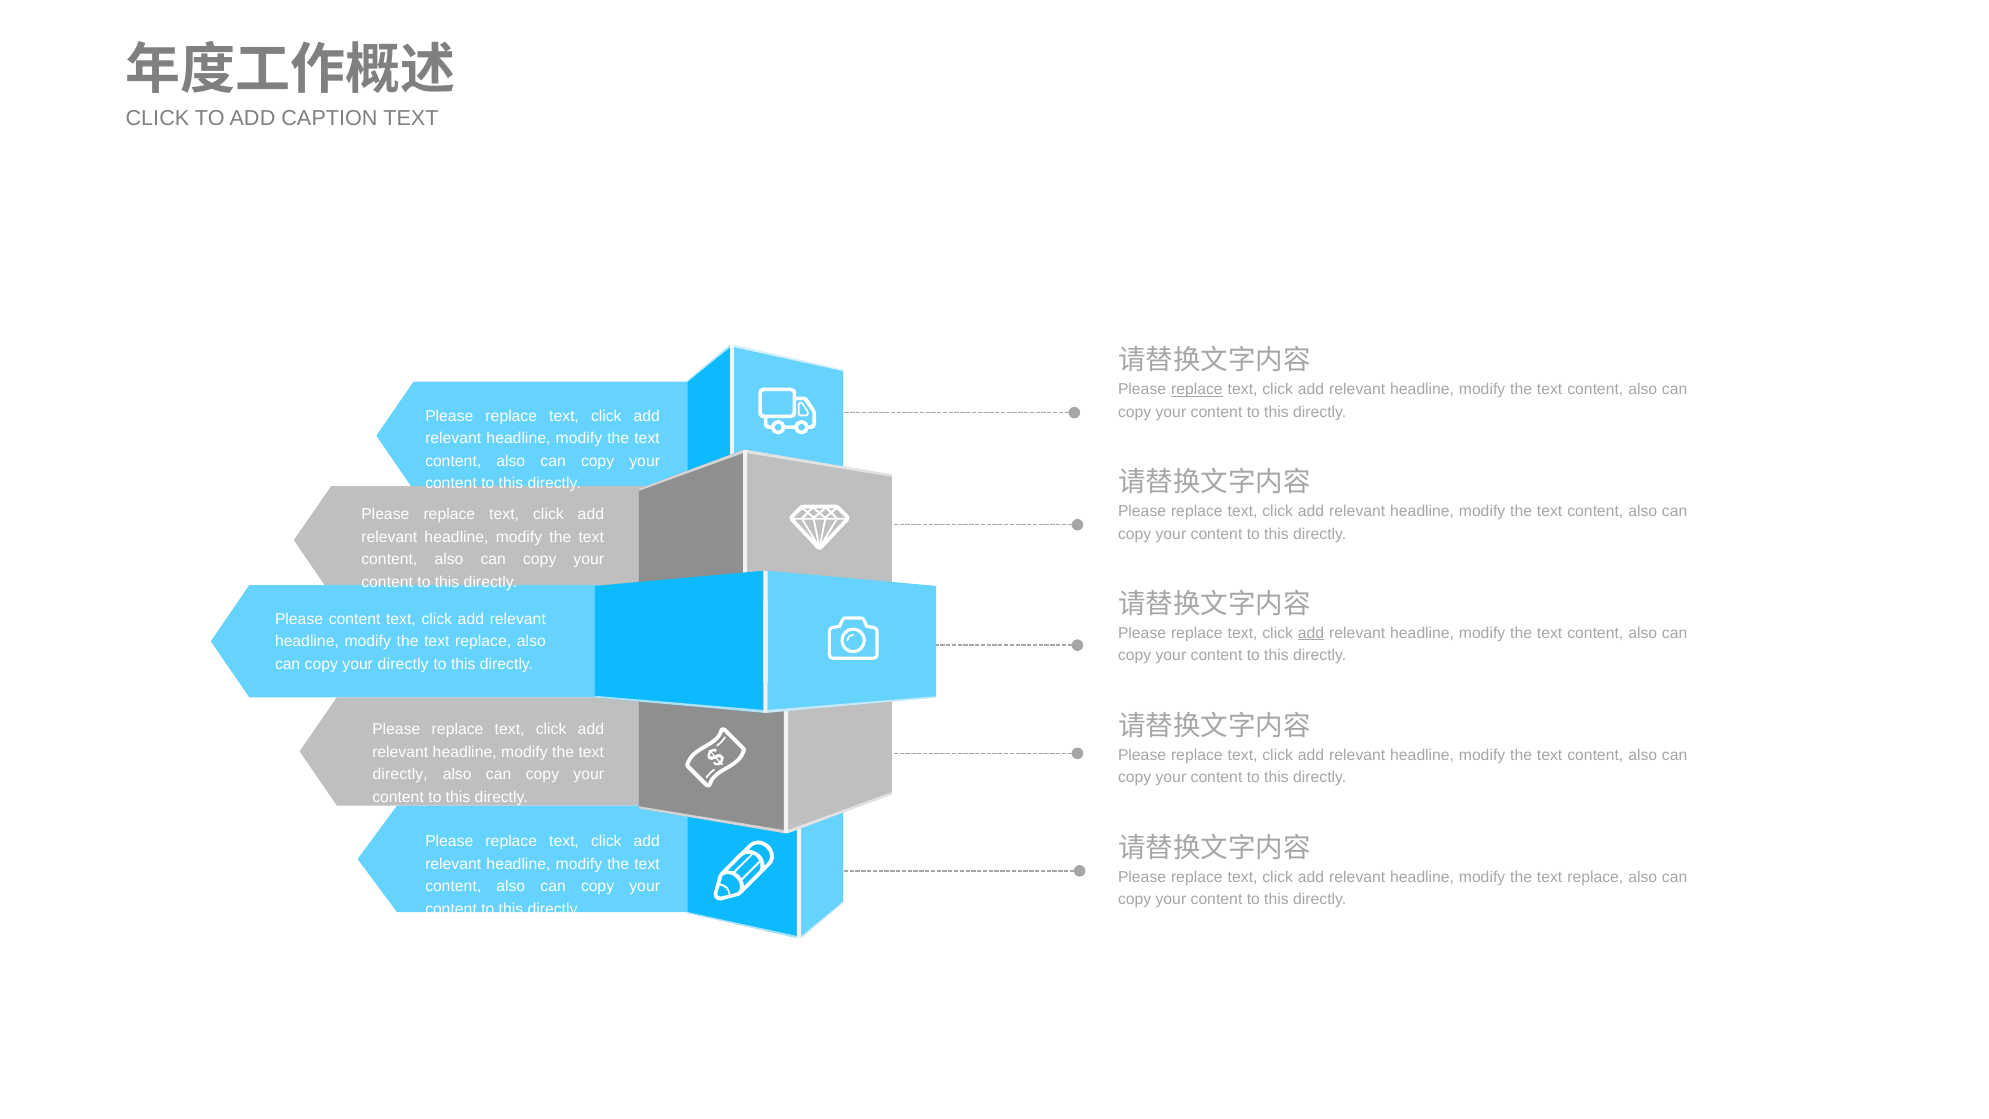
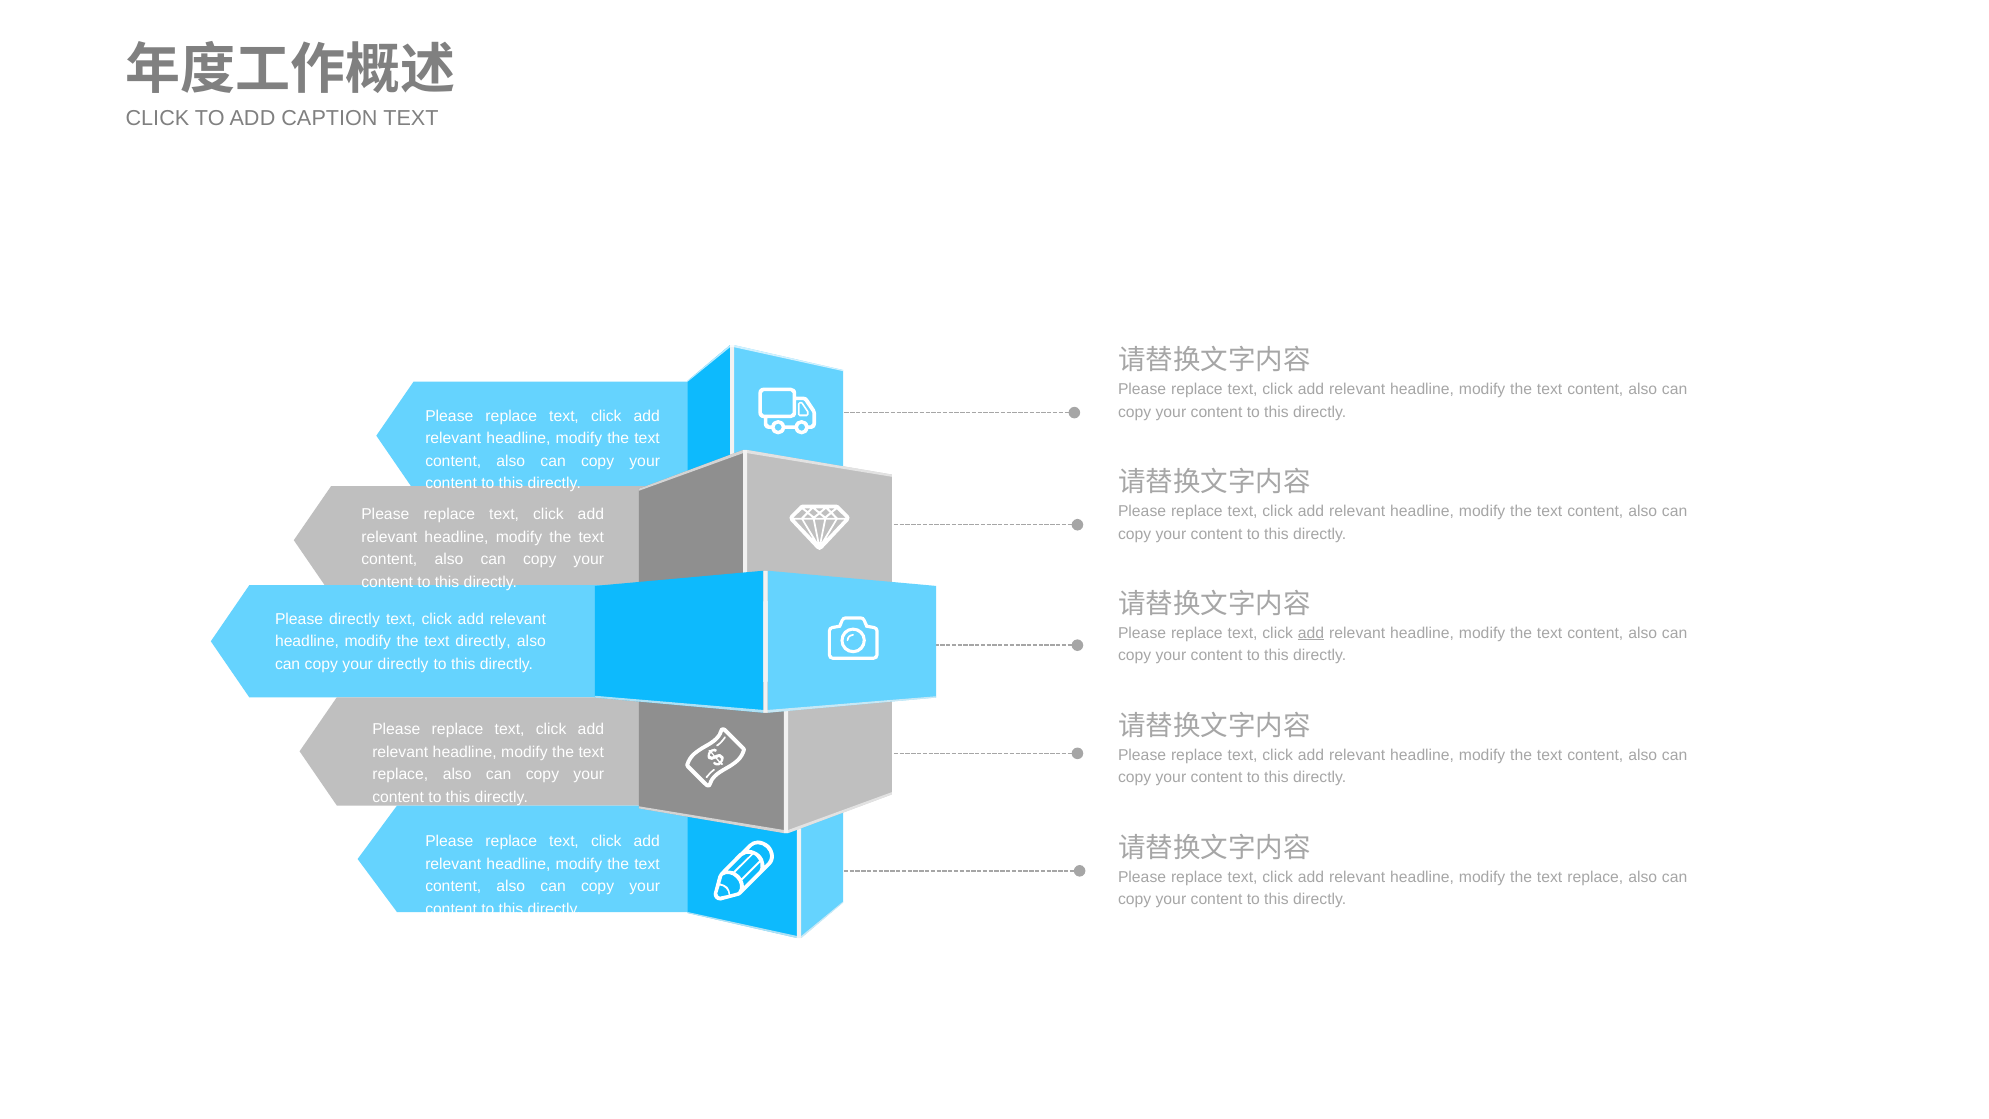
replace at (1197, 389) underline: present -> none
Please content: content -> directly
replace at (483, 641): replace -> directly
directly at (400, 774): directly -> replace
